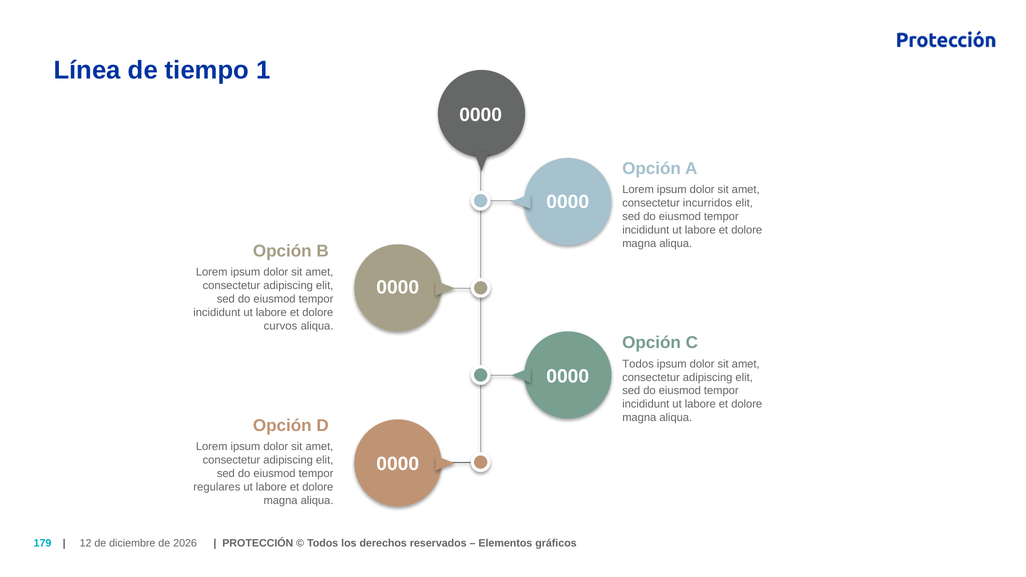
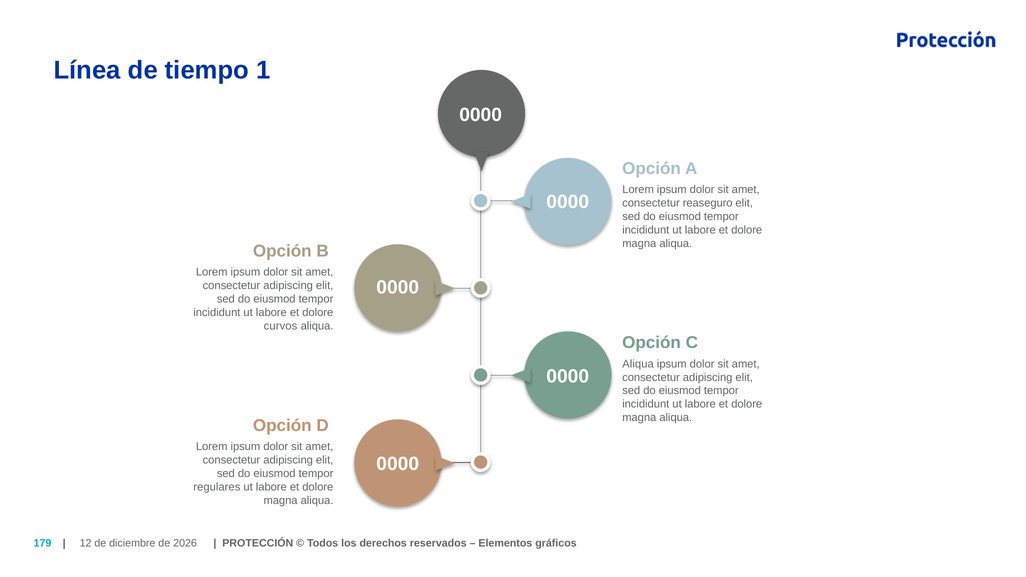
incurridos: incurridos -> reaseguro
Todos at (638, 364): Todos -> Aliqua
